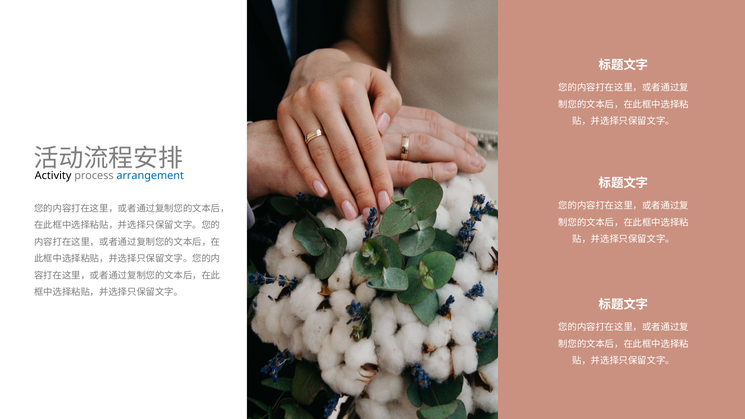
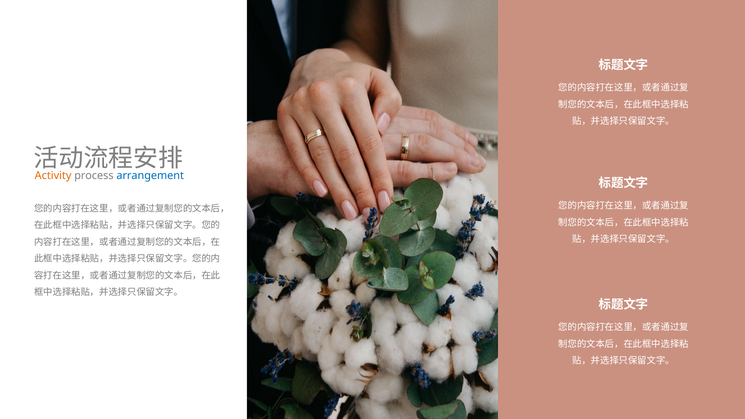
Activity colour: black -> orange
